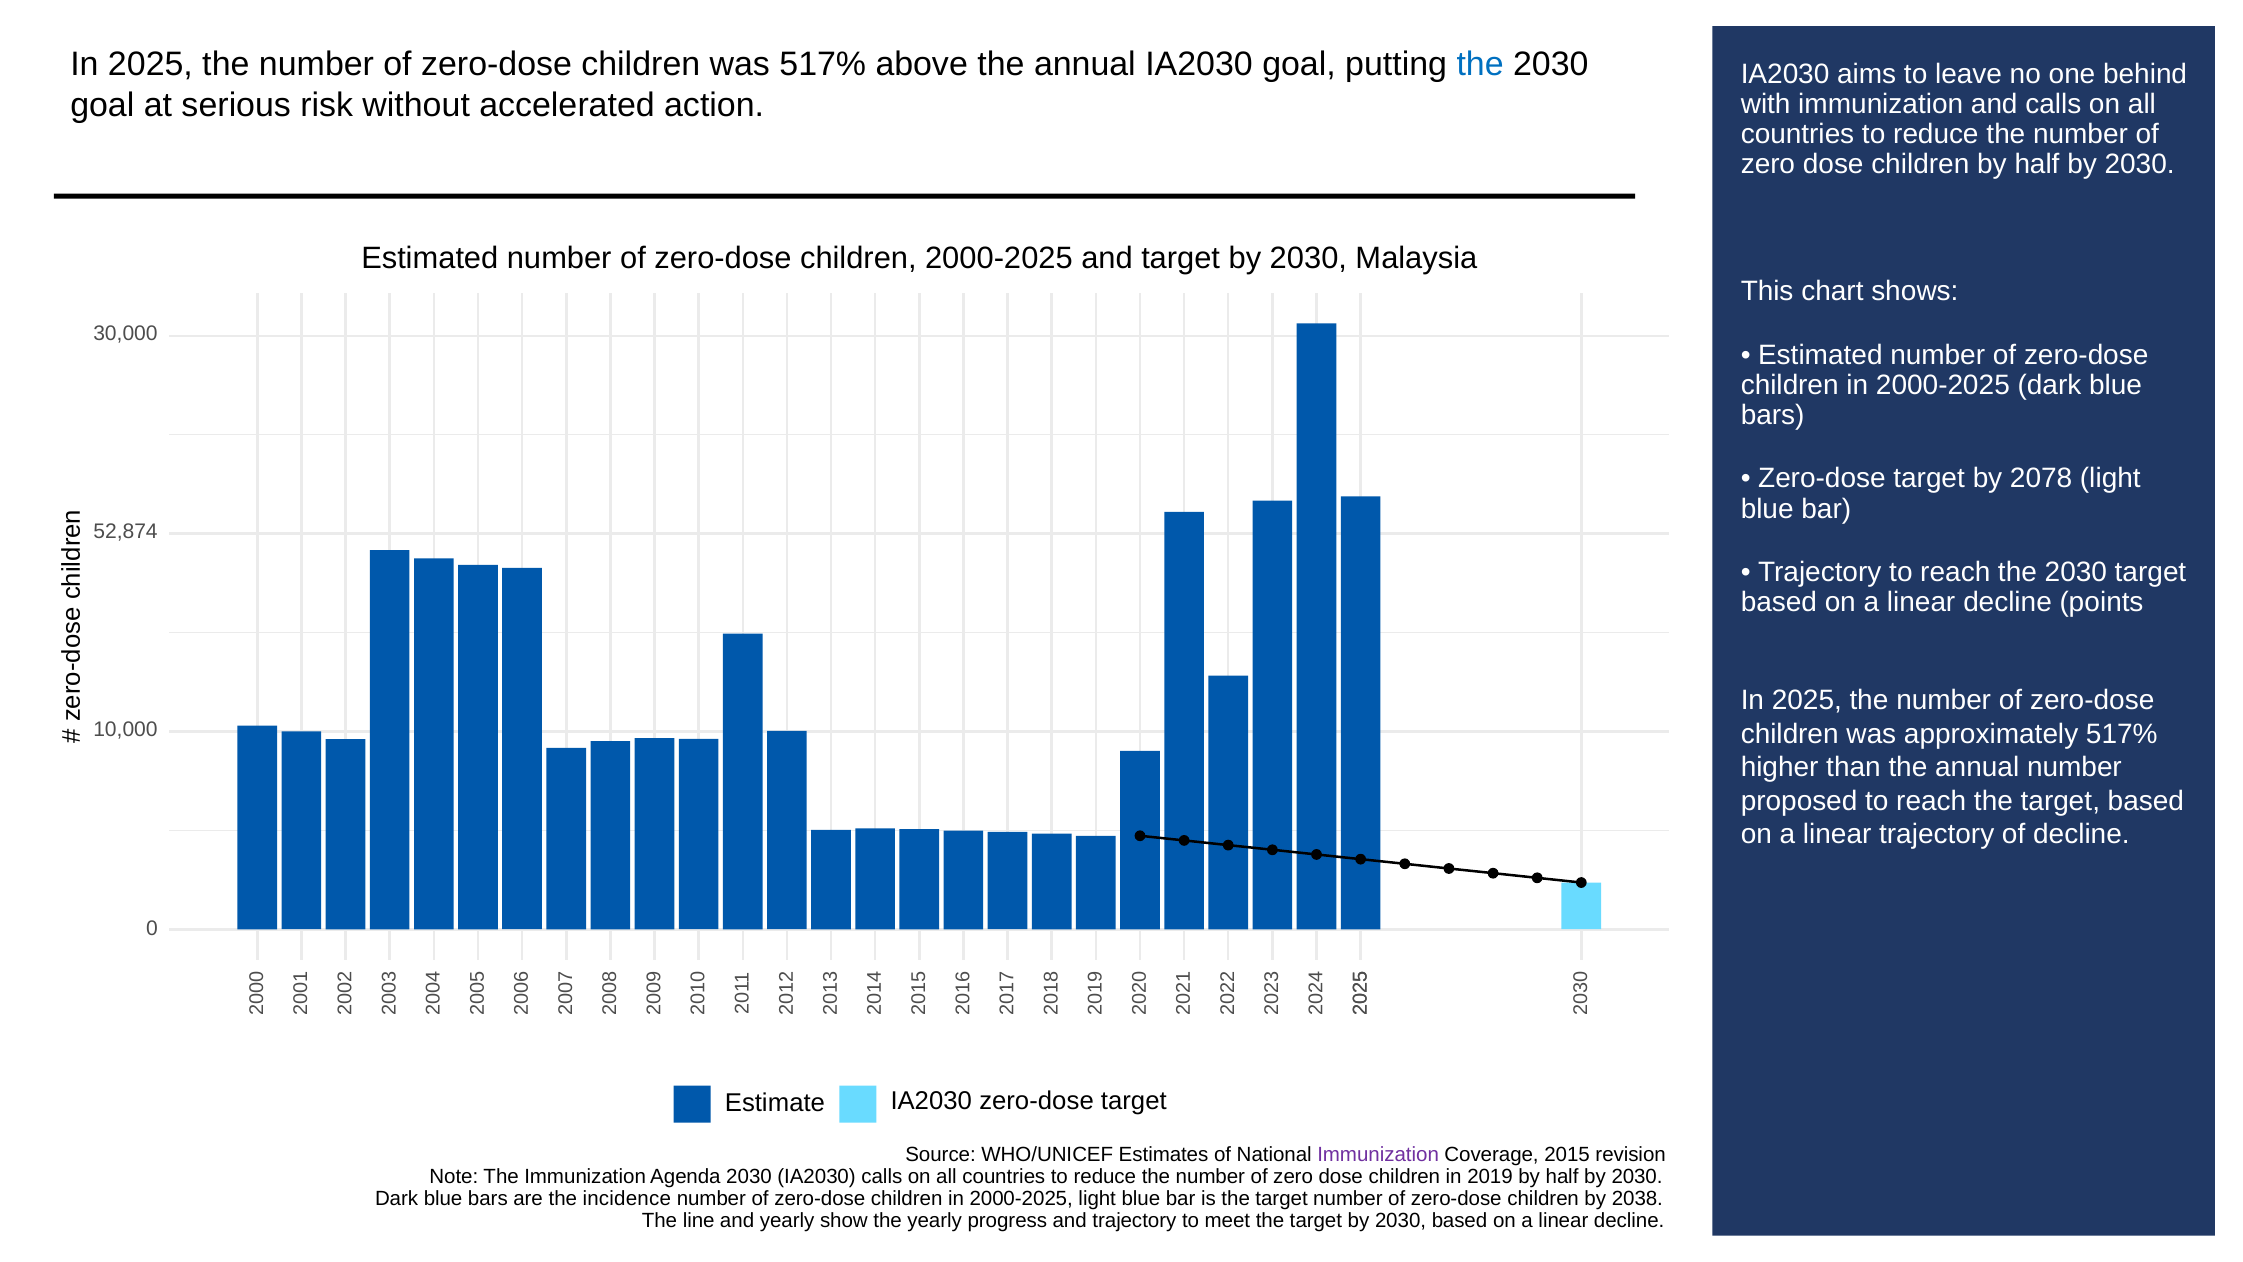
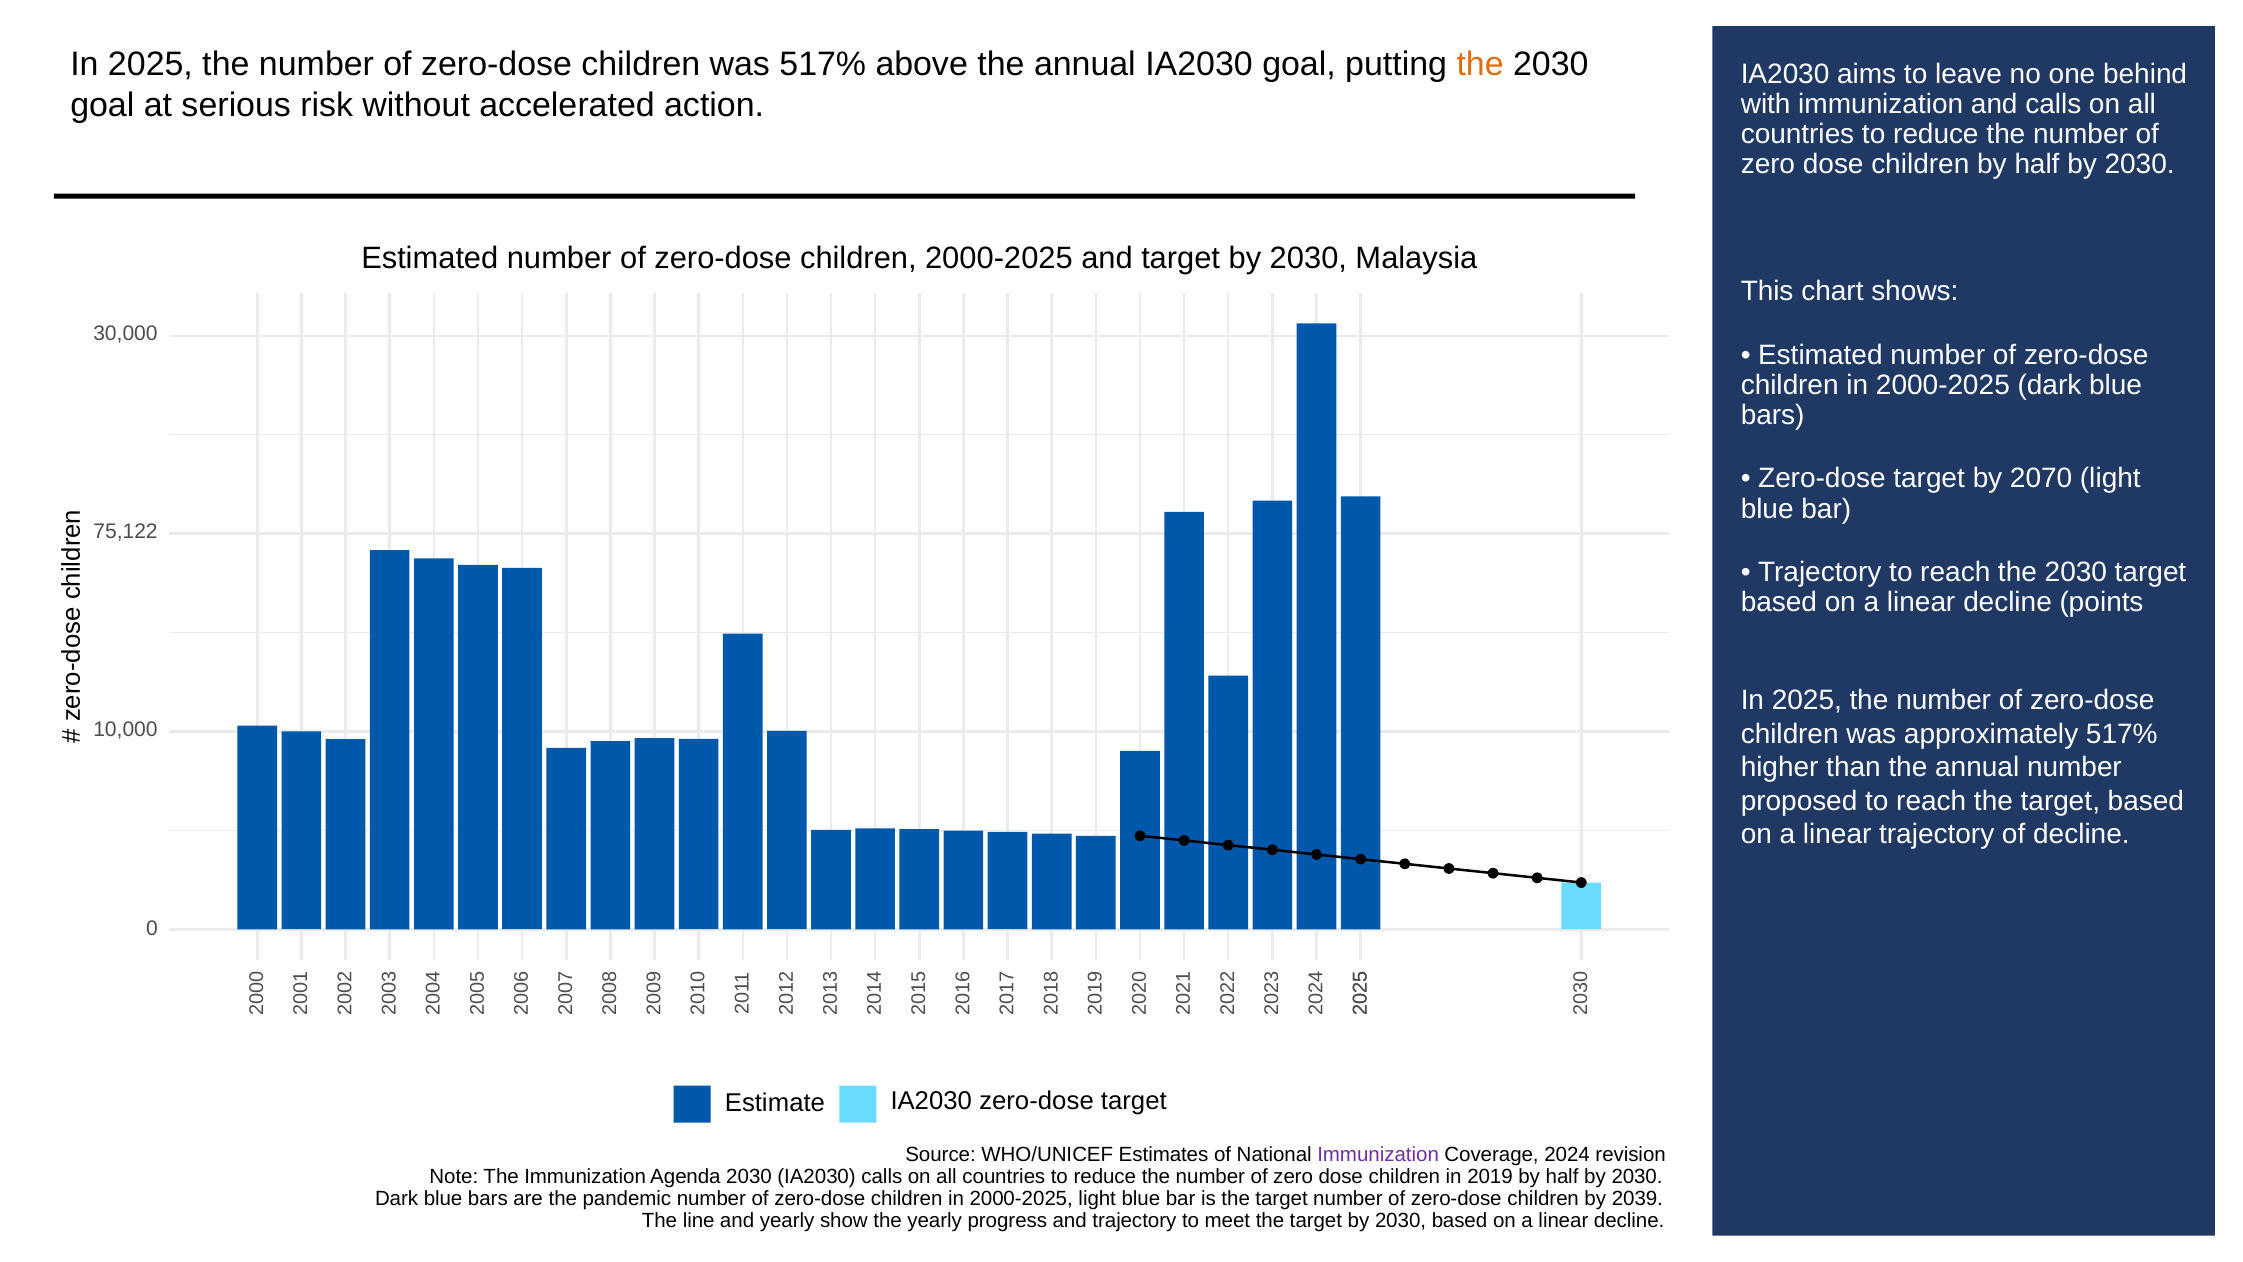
the at (1480, 65) colour: blue -> orange
2078: 2078 -> 2070
52,874: 52,874 -> 75,122
2015: 2015 -> 2024
incidence: incidence -> pandemic
2038: 2038 -> 2039
